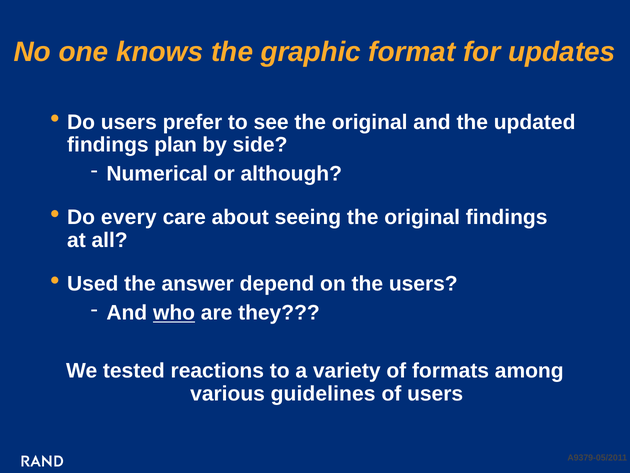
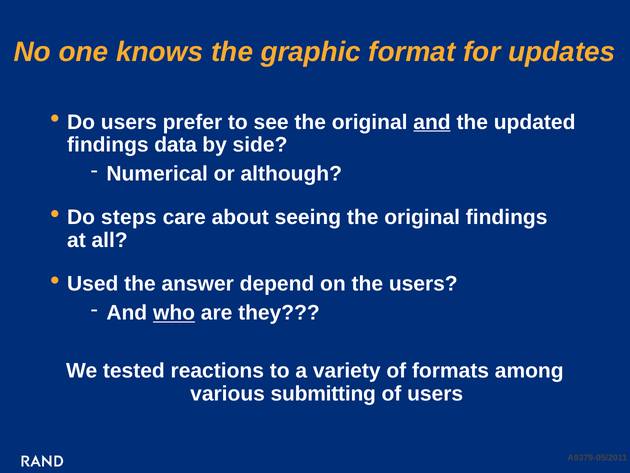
and at (432, 122) underline: none -> present
plan: plan -> data
every: every -> steps
guidelines: guidelines -> submitting
